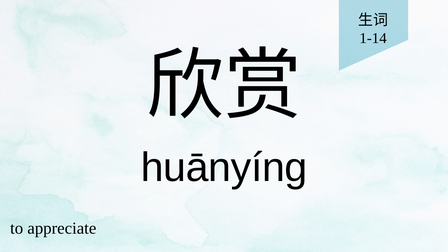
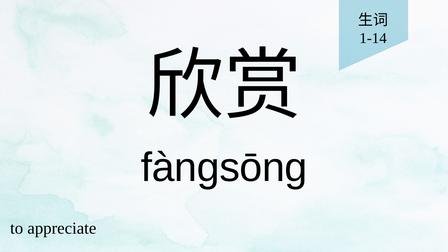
huānyíng: huānyíng -> fàngsōng
